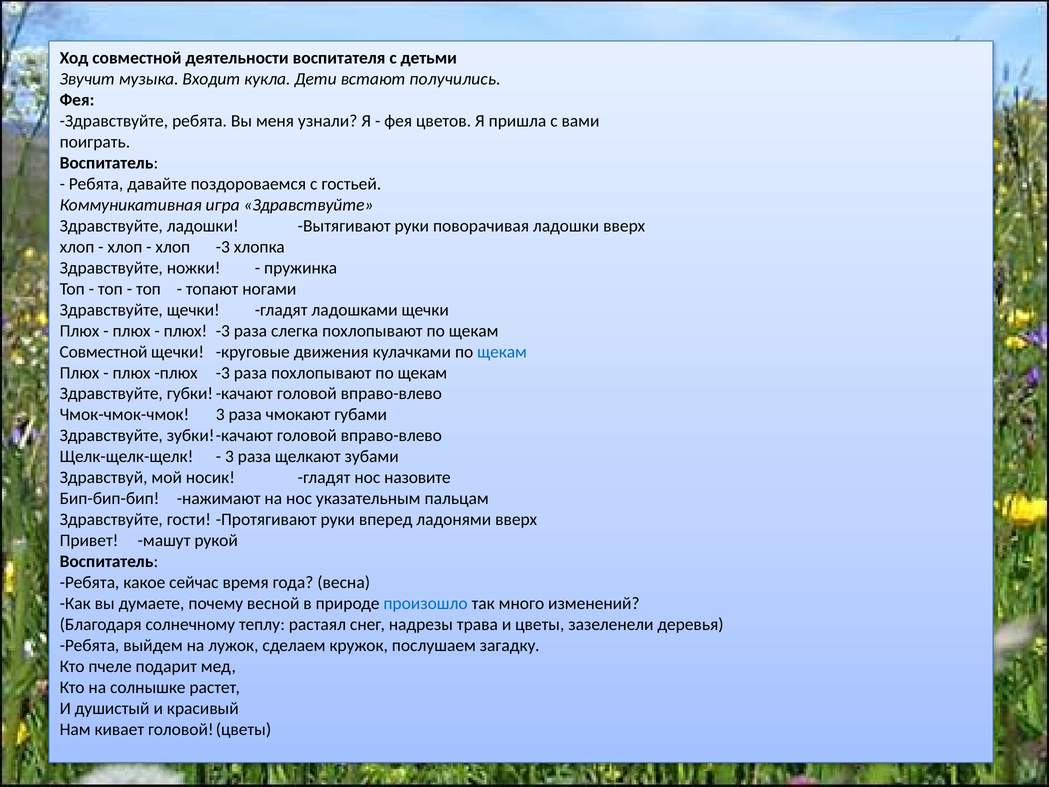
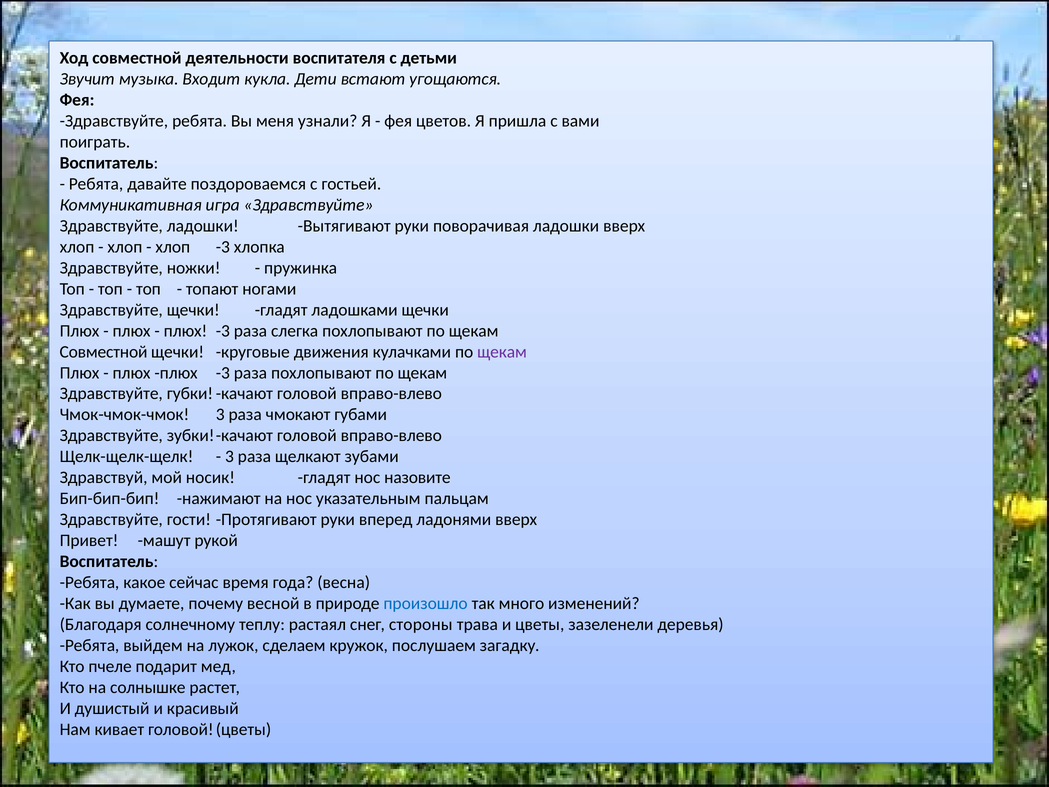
получились: получились -> угощаются
щекам at (502, 352) colour: blue -> purple
надрезы: надрезы -> стороны
